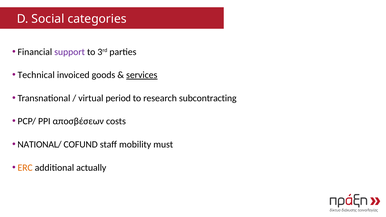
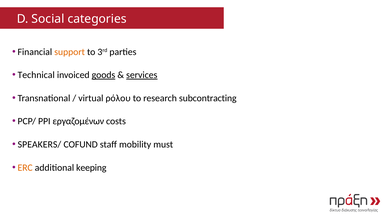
support colour: purple -> orange
goods underline: none -> present
period: period -> ρόλου
αποσβέσεων: αποσβέσεων -> εργαζομένων
NATIONAL/: NATIONAL/ -> SPEAKERS/
actually: actually -> keeping
